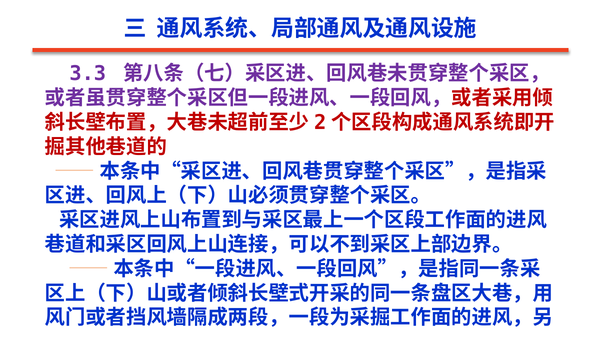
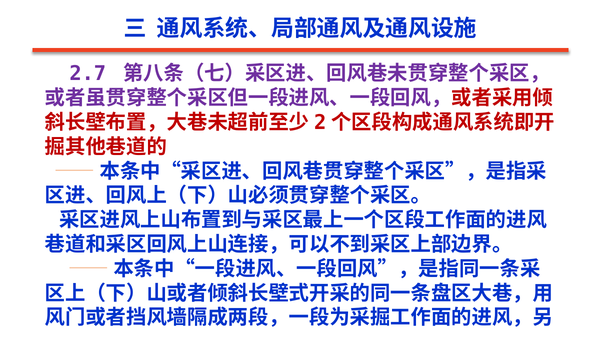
3.3: 3.3 -> 2.7
